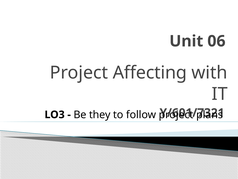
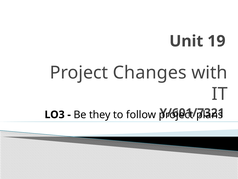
06: 06 -> 19
Affecting: Affecting -> Changes
